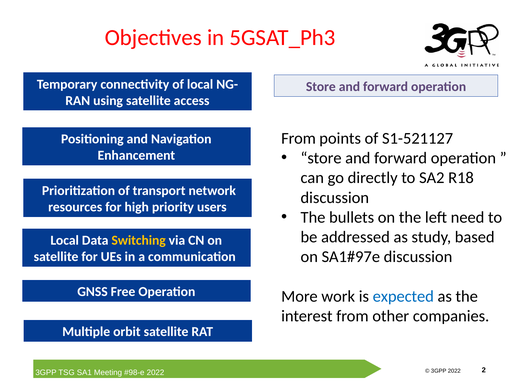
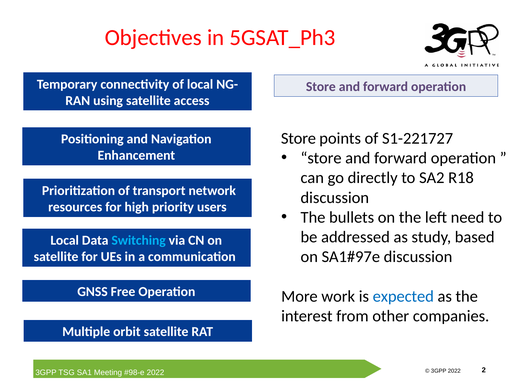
From at (299, 138): From -> Store
S1-521127: S1-521127 -> S1-221727
Switching colour: yellow -> light blue
